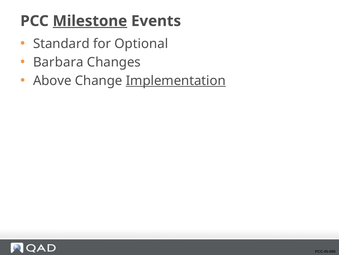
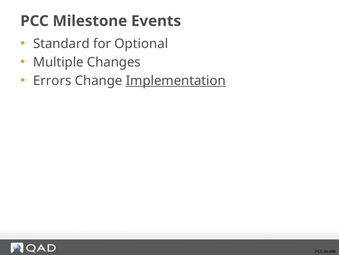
Milestone underline: present -> none
Barbara: Barbara -> Multiple
Above: Above -> Errors
